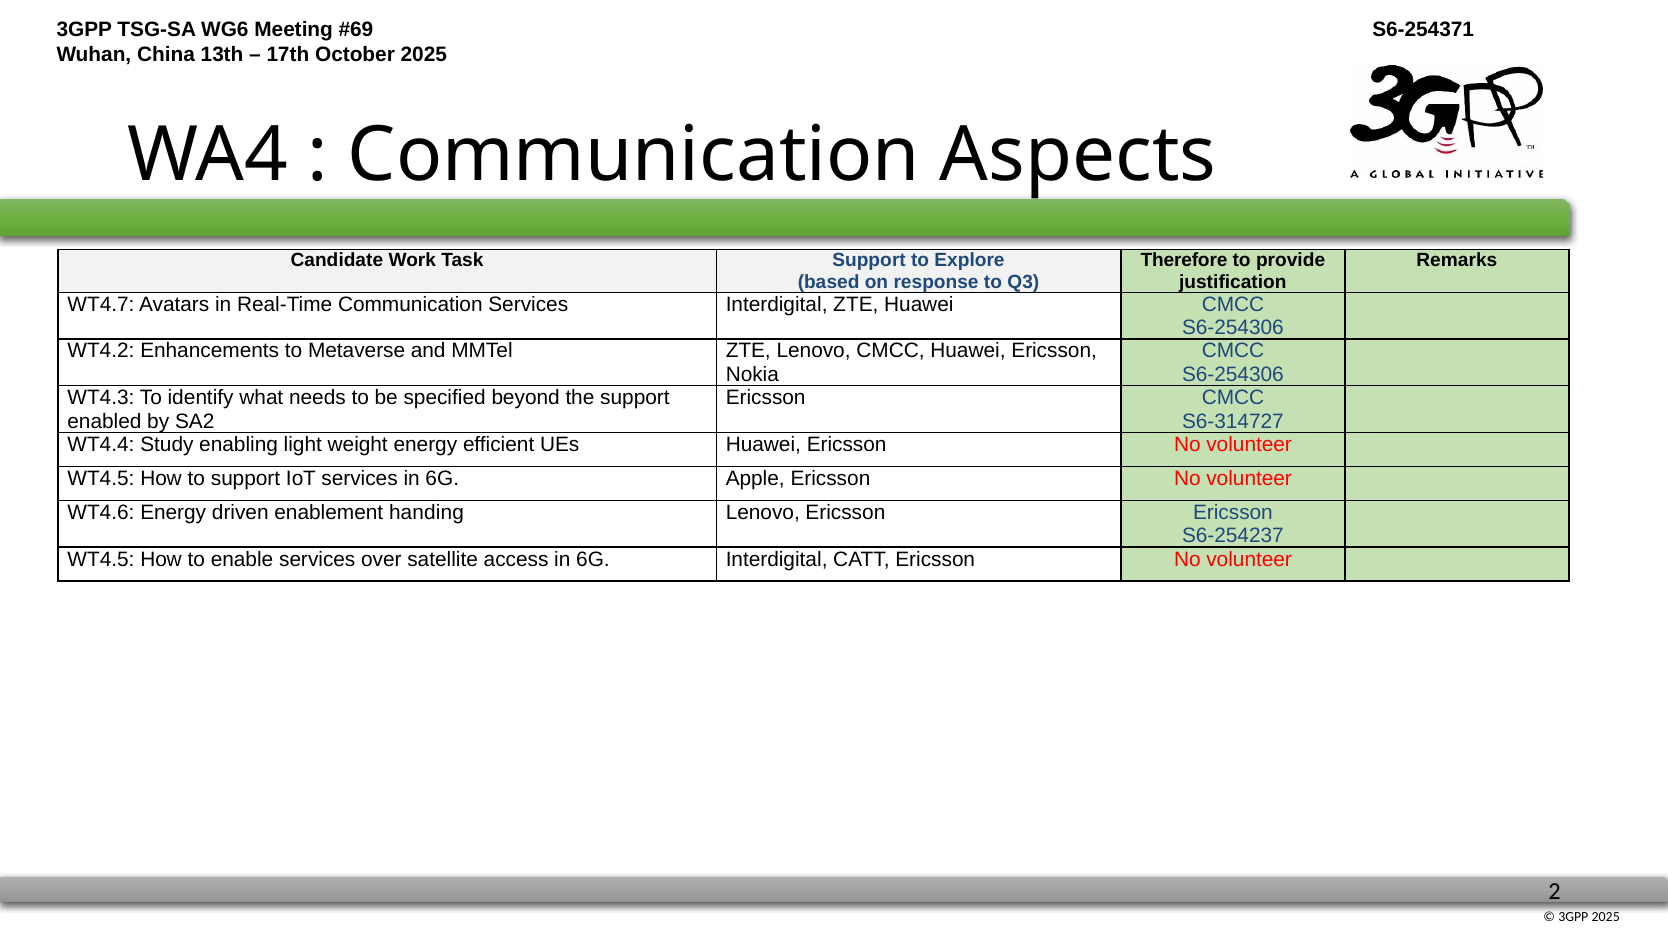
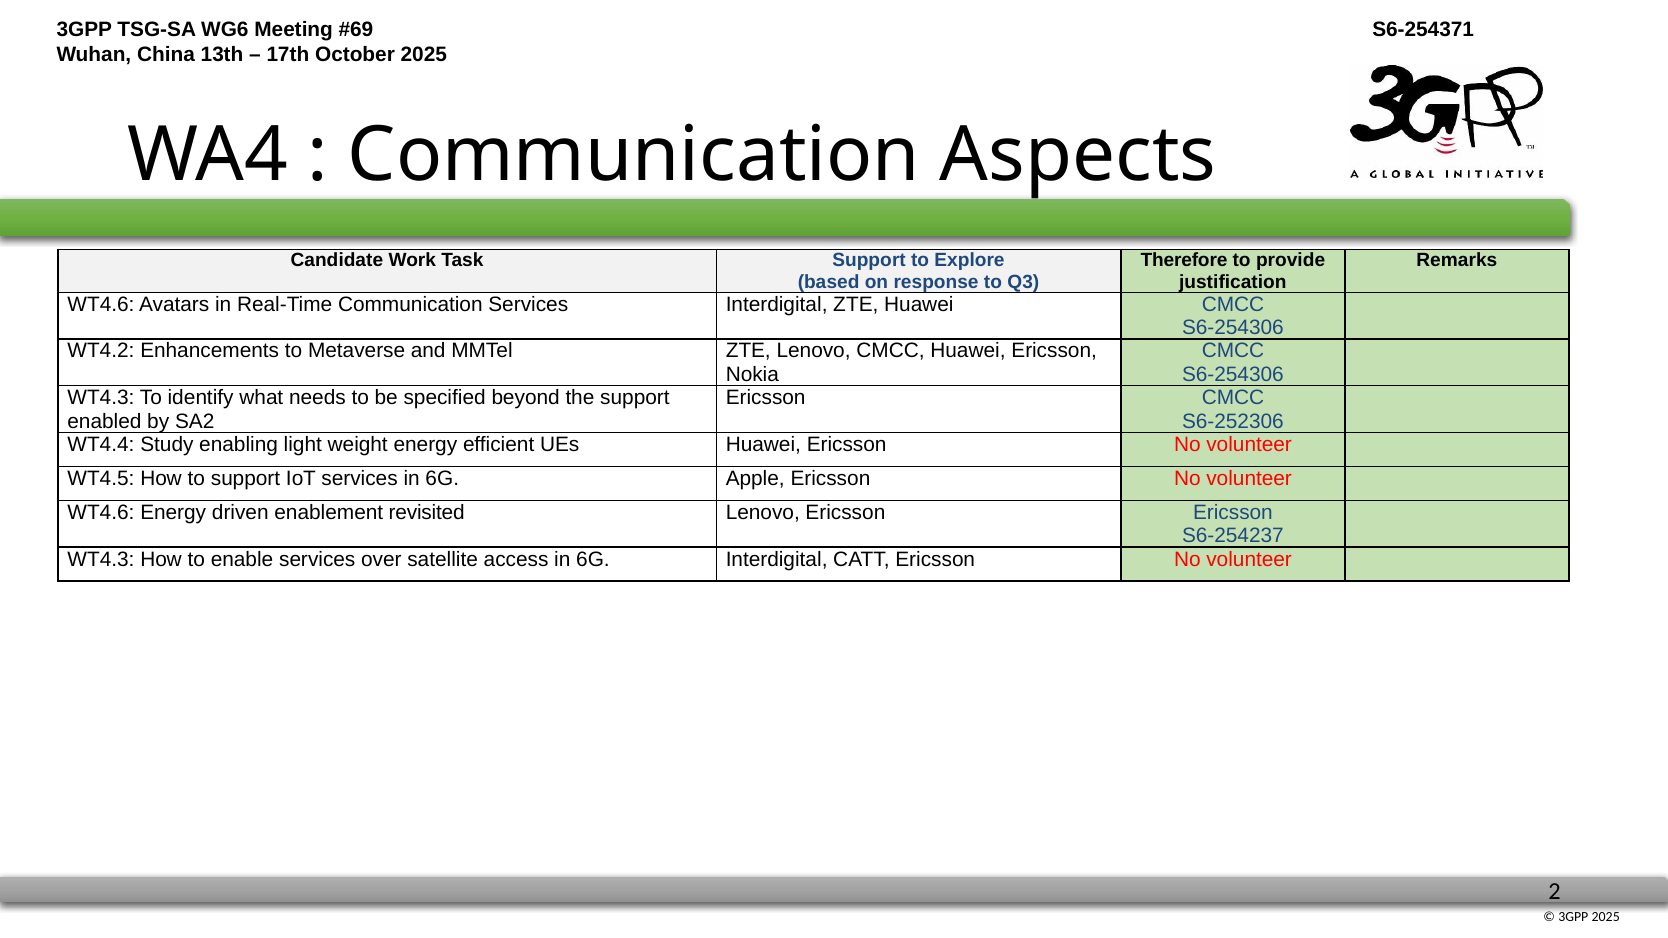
WT4.7 at (101, 304): WT4.7 -> WT4.6
S6-314727: S6-314727 -> S6-252306
handing: handing -> revisited
WT4.5 at (101, 559): WT4.5 -> WT4.3
